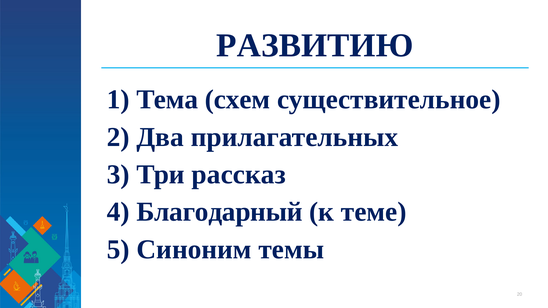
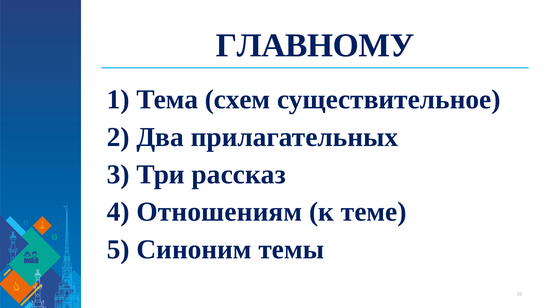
РАЗВИТИЮ: РАЗВИТИЮ -> ГЛАВНОМУ
Благодарный: Благодарный -> Отношениям
